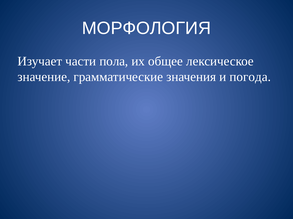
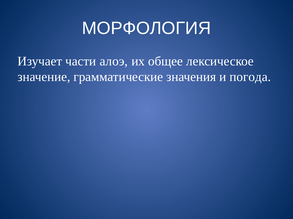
пола: пола -> алоэ
